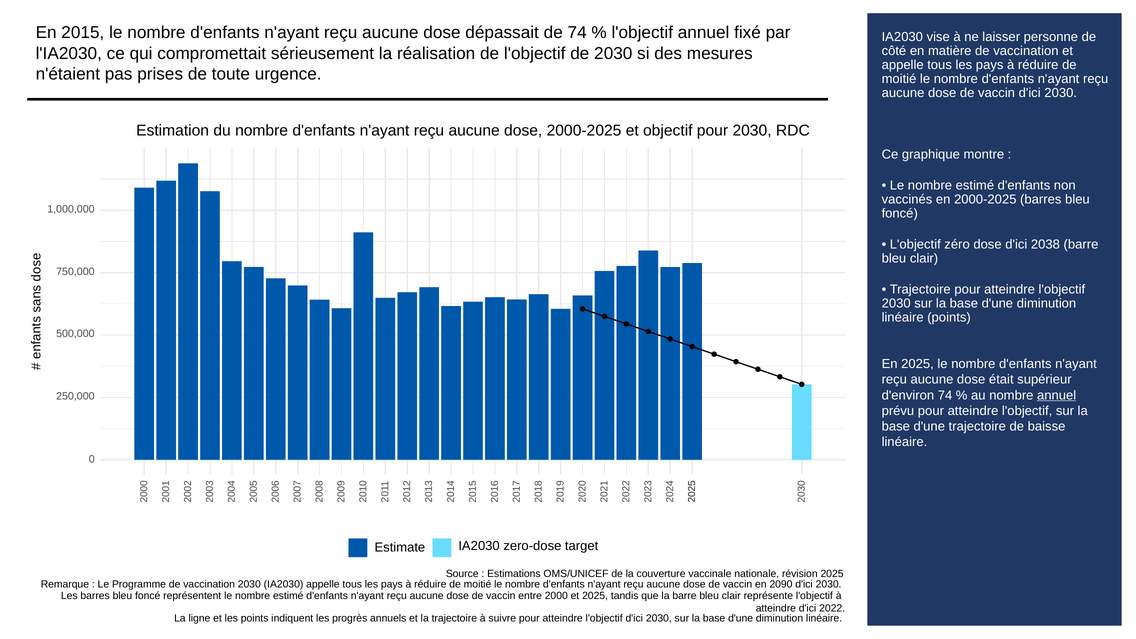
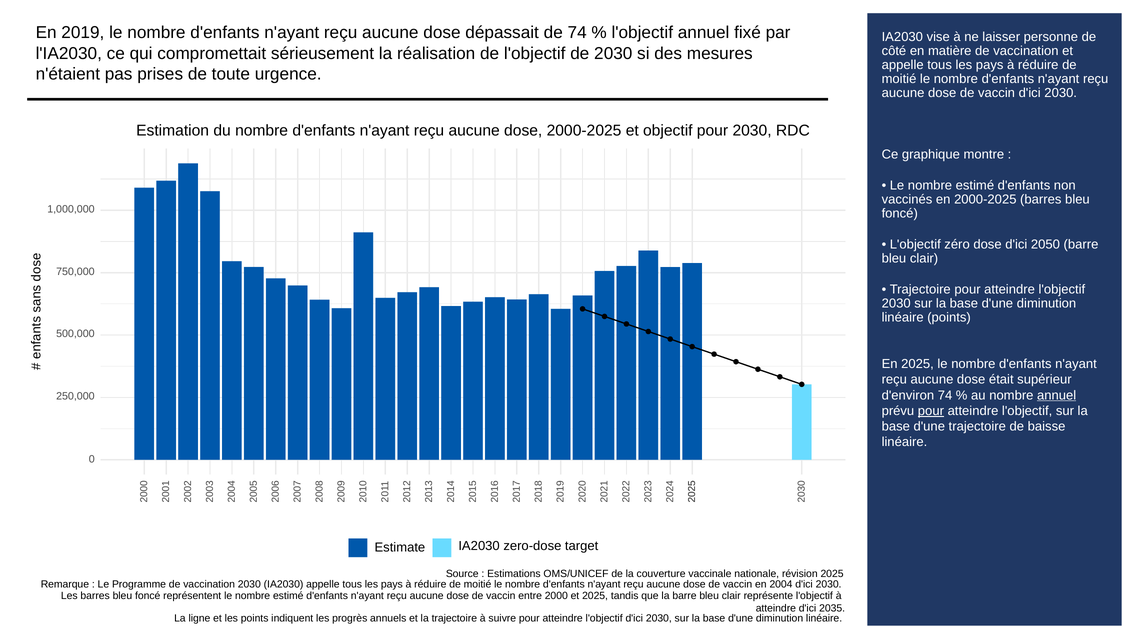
2015: 2015 -> 2019
2038: 2038 -> 2050
pour at (931, 411) underline: none -> present
2090: 2090 -> 2004
2022: 2022 -> 2035
